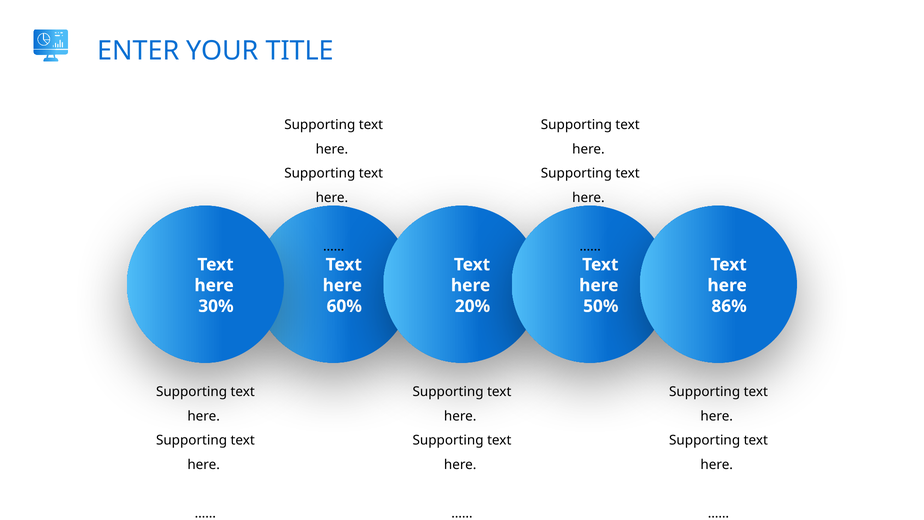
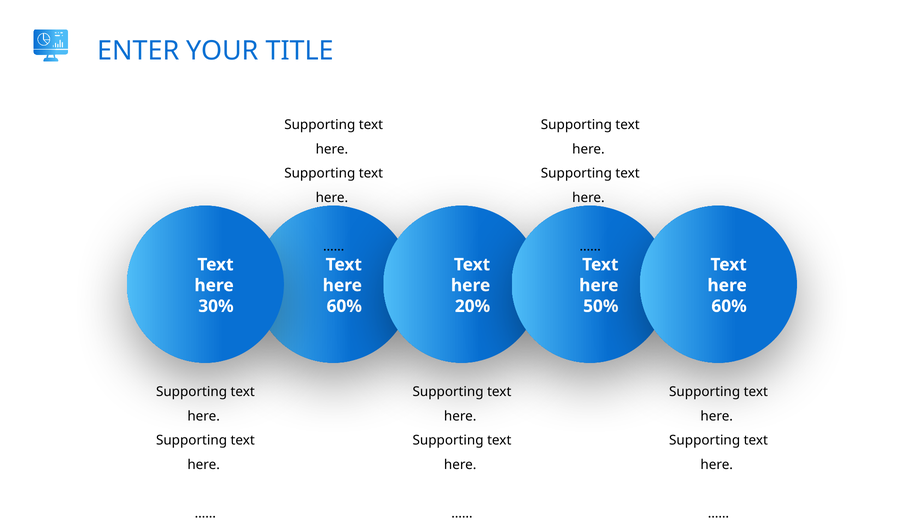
86% at (729, 306): 86% -> 60%
